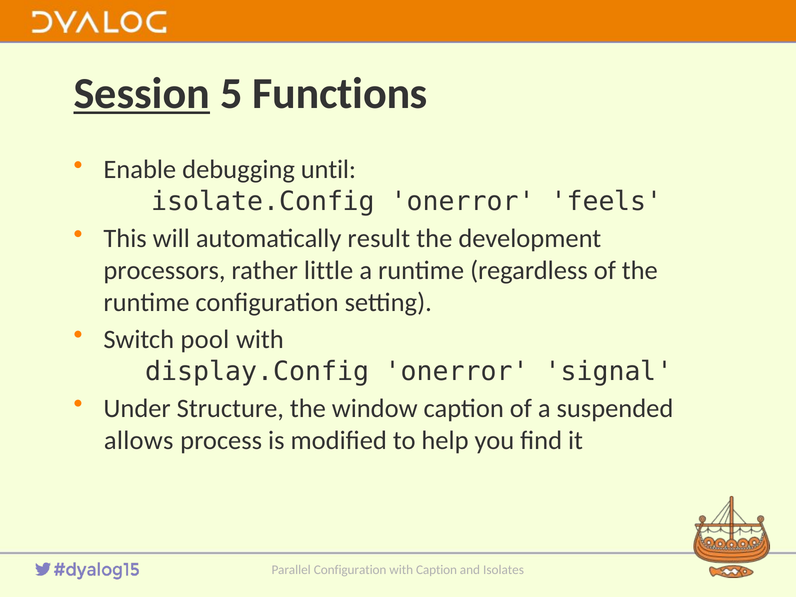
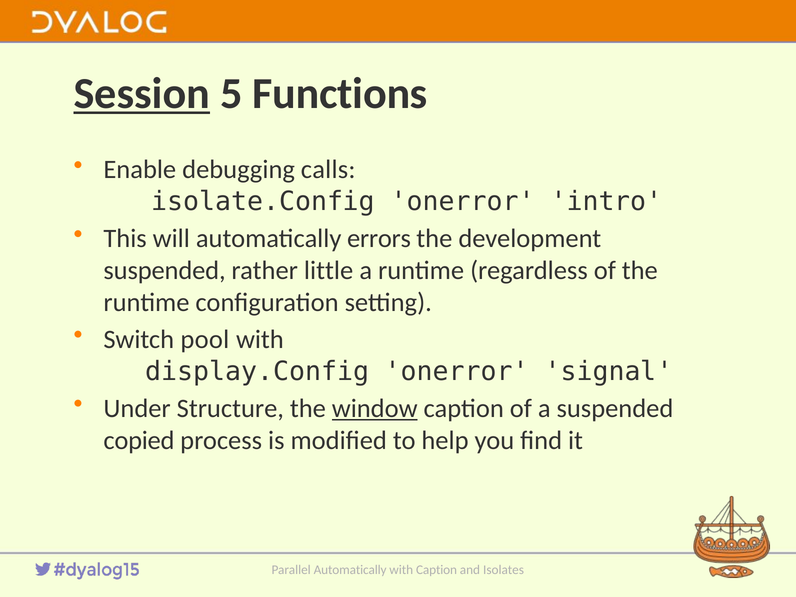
until: until -> calls
feels: feels -> intro
result: result -> errors
processors at (165, 271): processors -> suspended
window underline: none -> present
allows: allows -> copied
Parallel Configuration: Configuration -> Automatically
